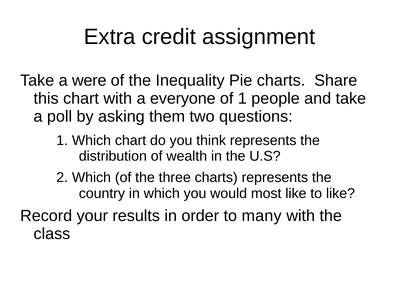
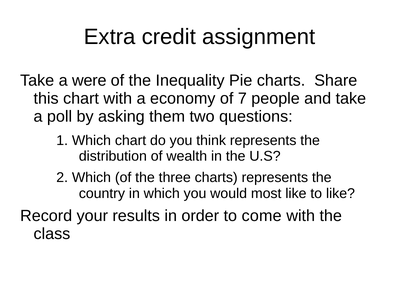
everyone: everyone -> economy
of 1: 1 -> 7
many: many -> come
